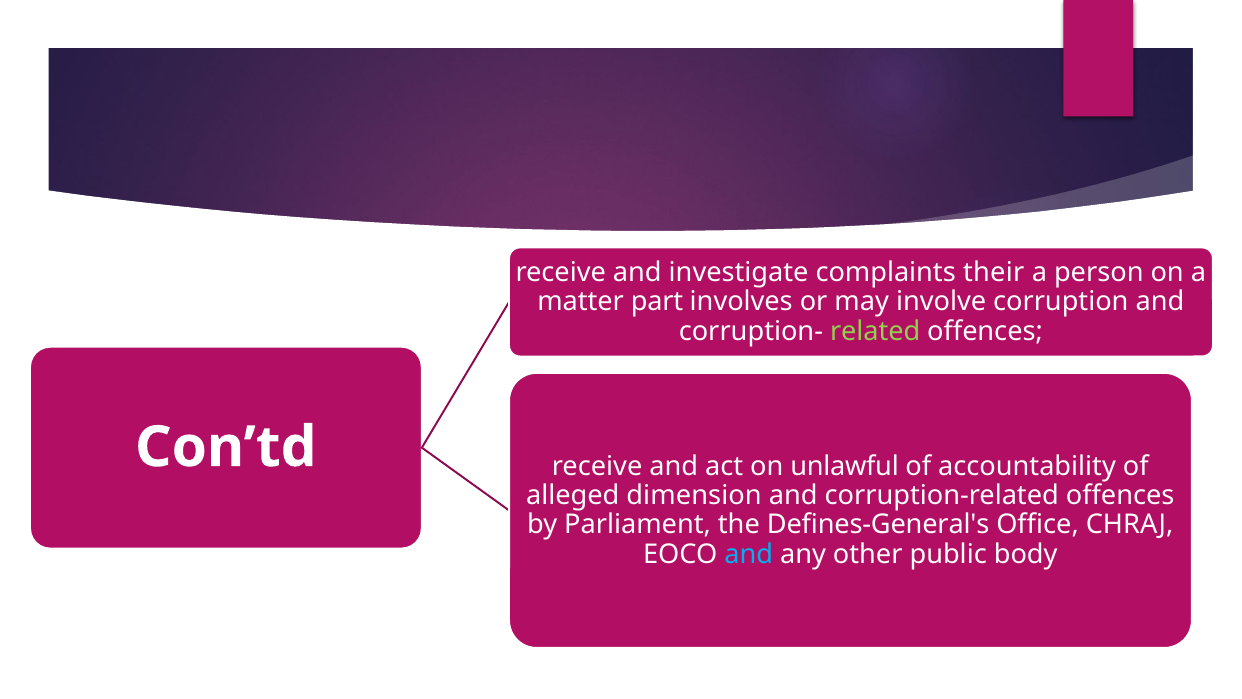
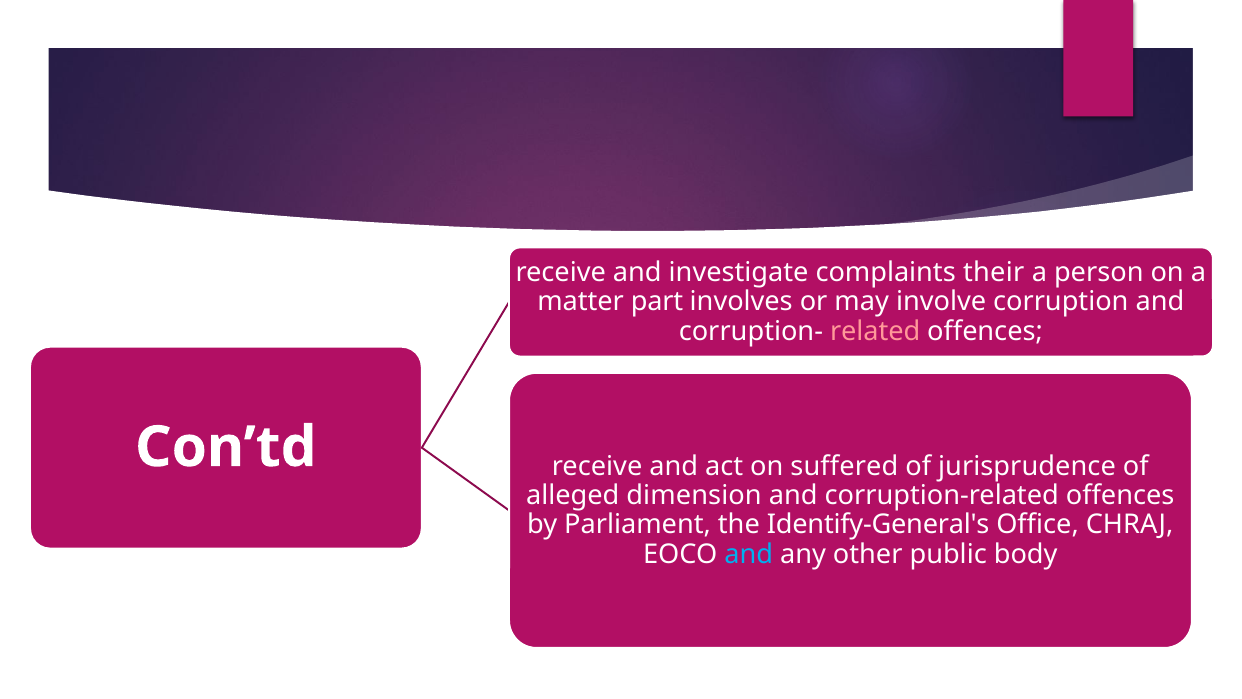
related colour: light green -> pink
unlawful: unlawful -> suffered
accountability: accountability -> jurisprudence
Defines-General's: Defines-General's -> Identify-General's
